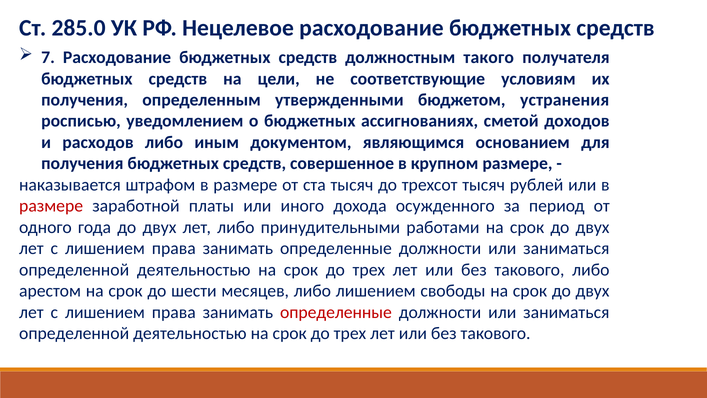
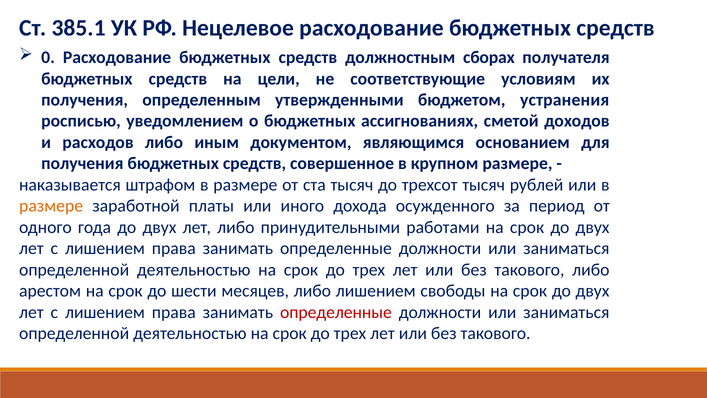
285.0: 285.0 -> 385.1
7: 7 -> 0
такого: такого -> сборах
размере at (51, 206) colour: red -> orange
